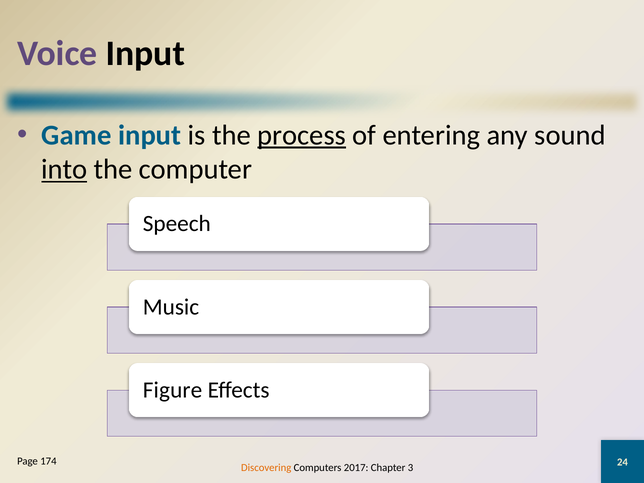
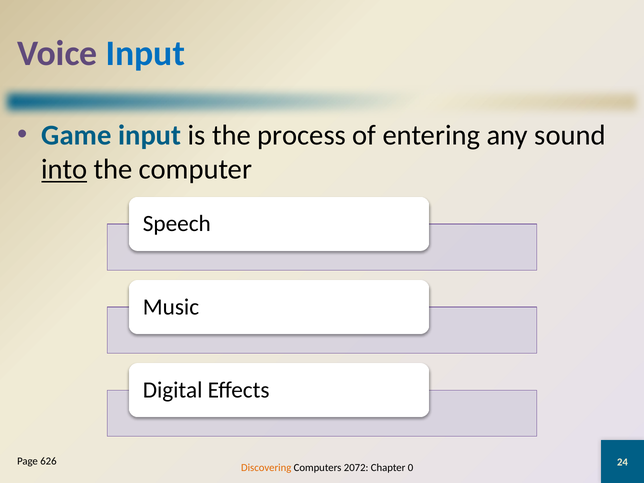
Input at (145, 53) colour: black -> blue
process underline: present -> none
Figure: Figure -> Digital
174: 174 -> 626
2017: 2017 -> 2072
3: 3 -> 0
